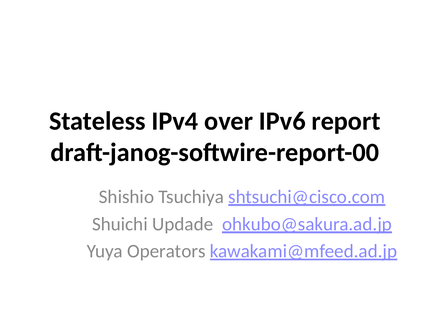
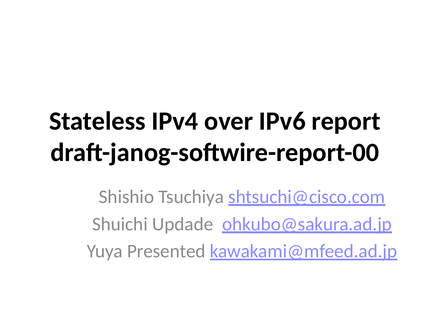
Operators: Operators -> Presented
